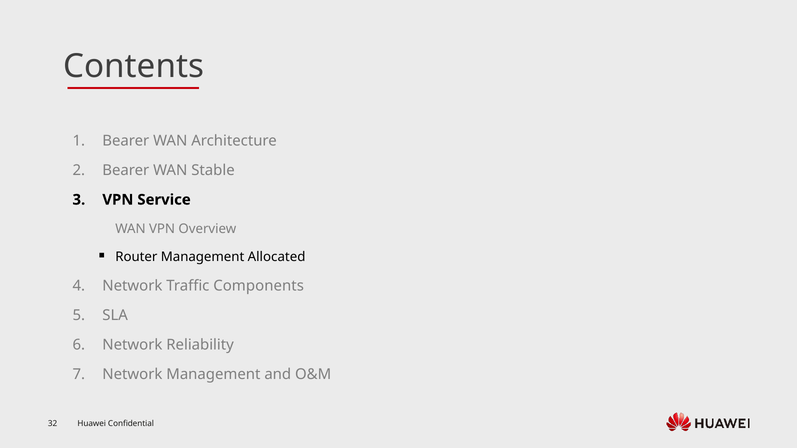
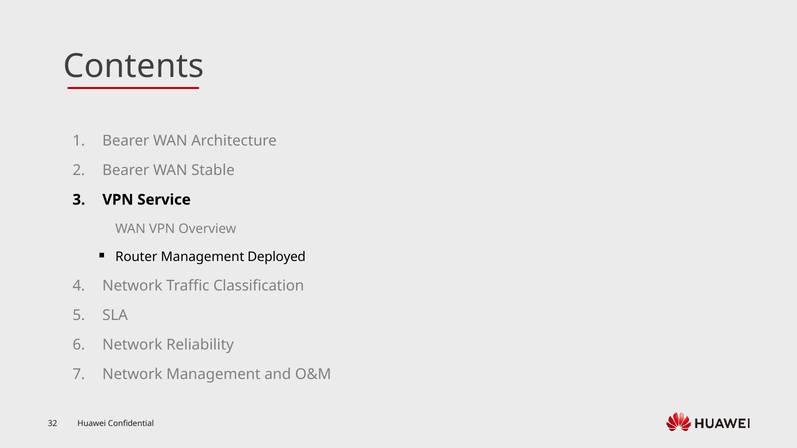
Allocated: Allocated -> Deployed
Components: Components -> Classification
